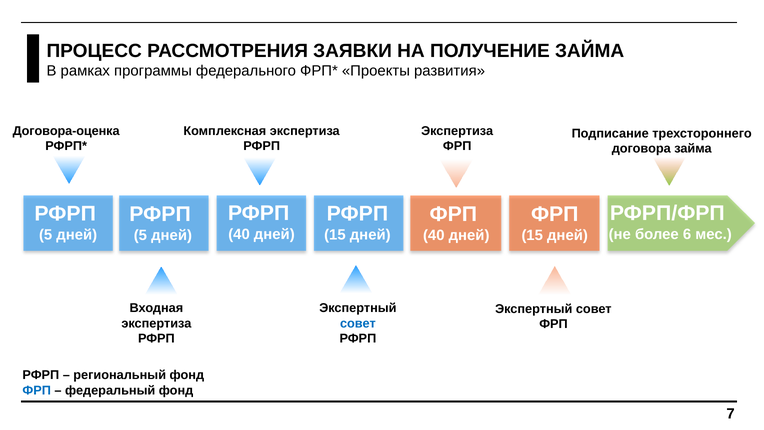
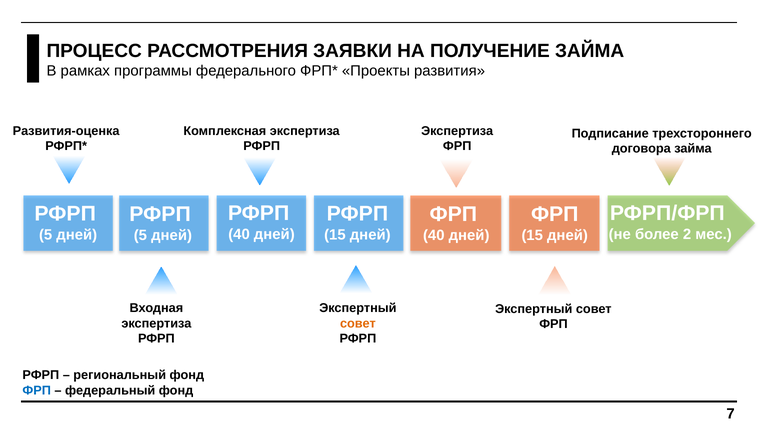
Договора-оценка: Договора-оценка -> Развития-оценка
6: 6 -> 2
совет at (358, 323) colour: blue -> orange
